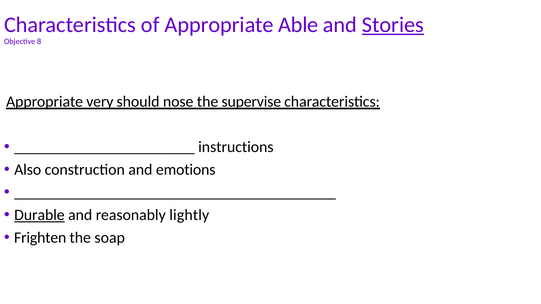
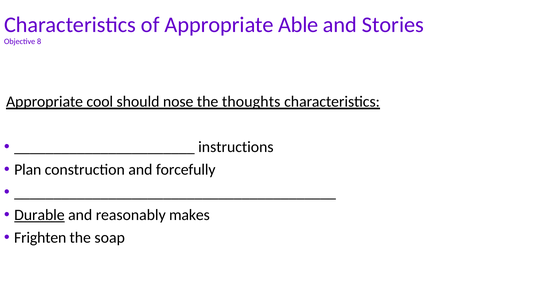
Stories underline: present -> none
very: very -> cool
supervise: supervise -> thoughts
Also: Also -> Plan
emotions: emotions -> forcefully
lightly: lightly -> makes
